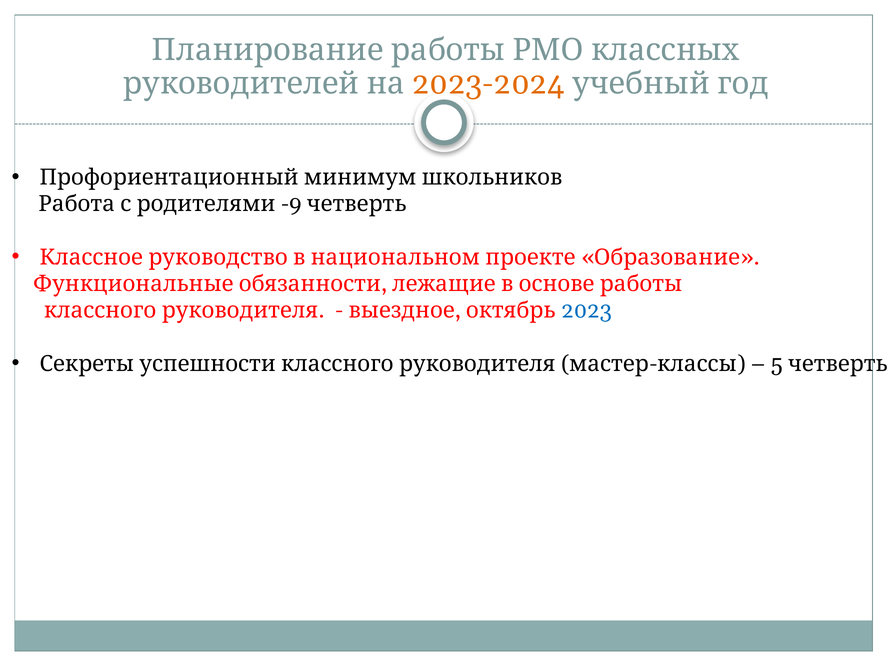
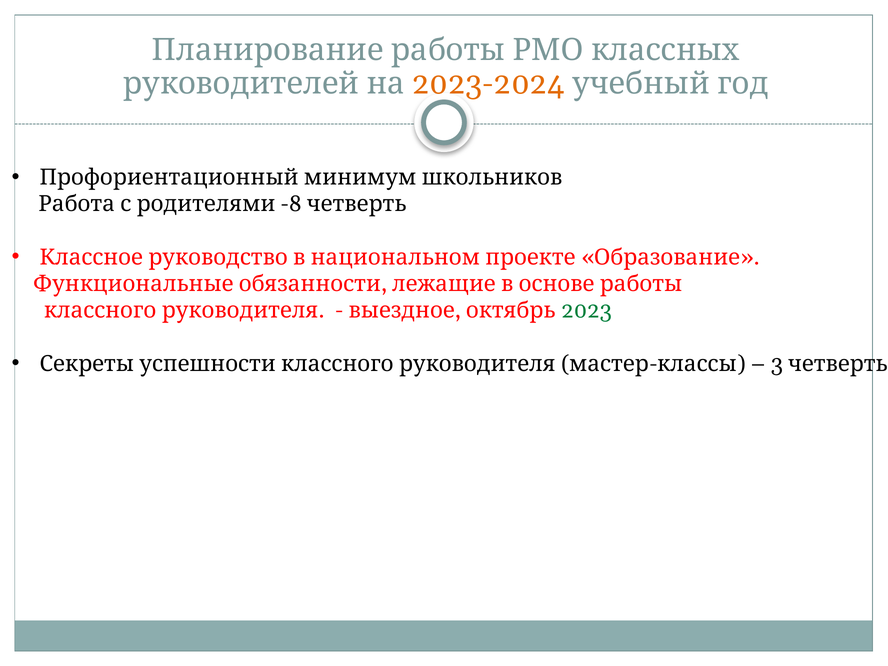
-9: -9 -> -8
2023 colour: blue -> green
5: 5 -> 3
